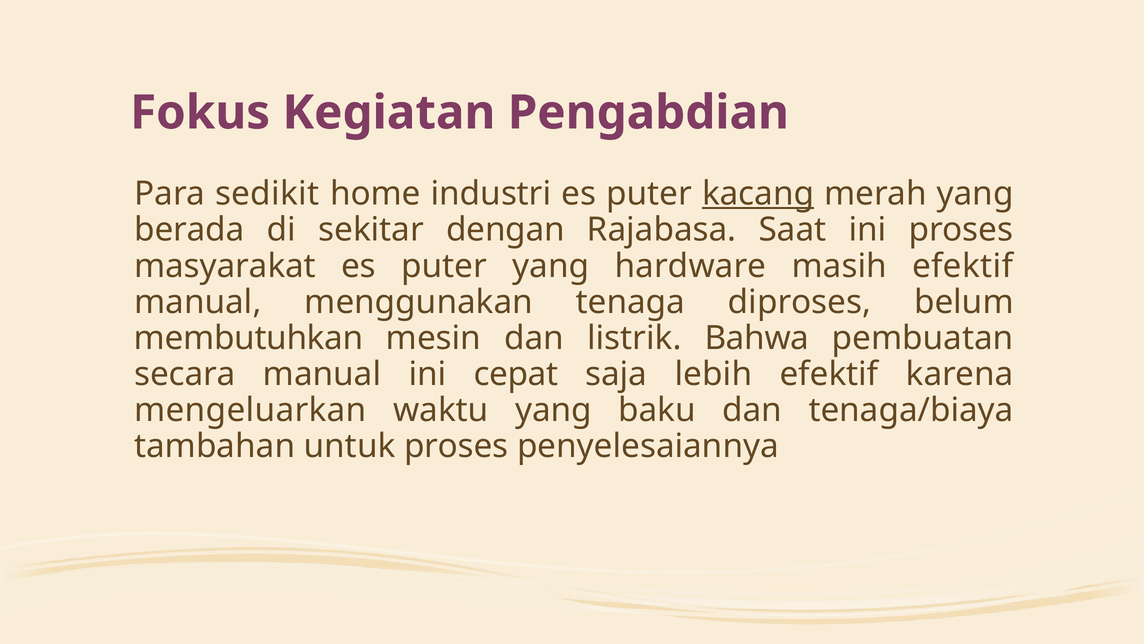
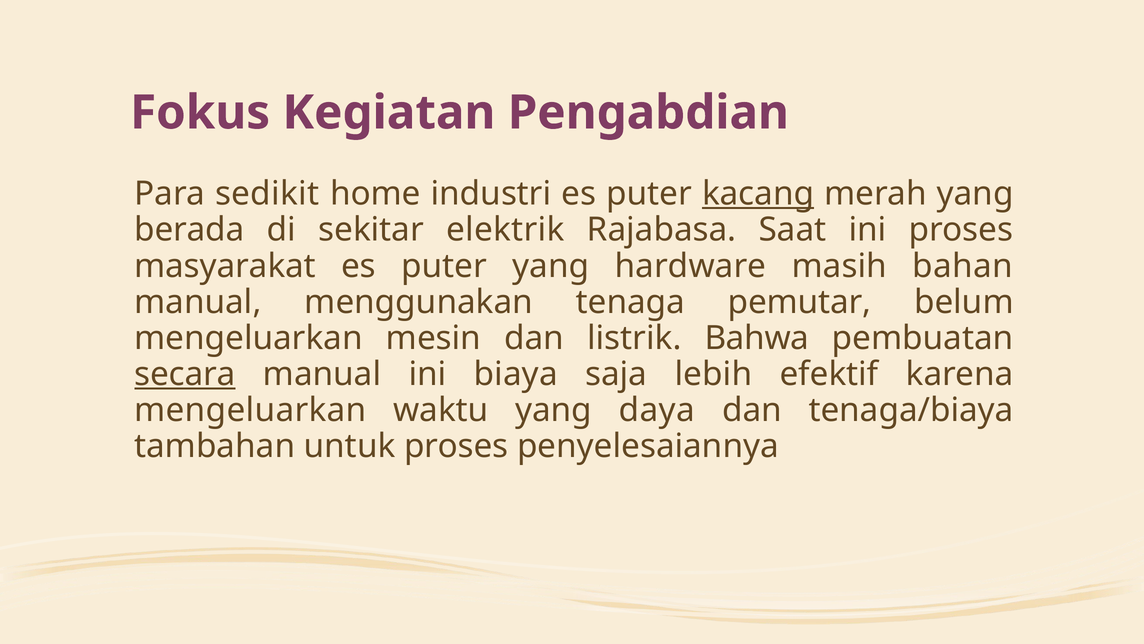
dengan: dengan -> elektrik
masih efektif: efektif -> bahan
diproses: diproses -> pemutar
membutuhkan at (249, 338): membutuhkan -> mengeluarkan
secara underline: none -> present
cepat: cepat -> biaya
baku: baku -> daya
